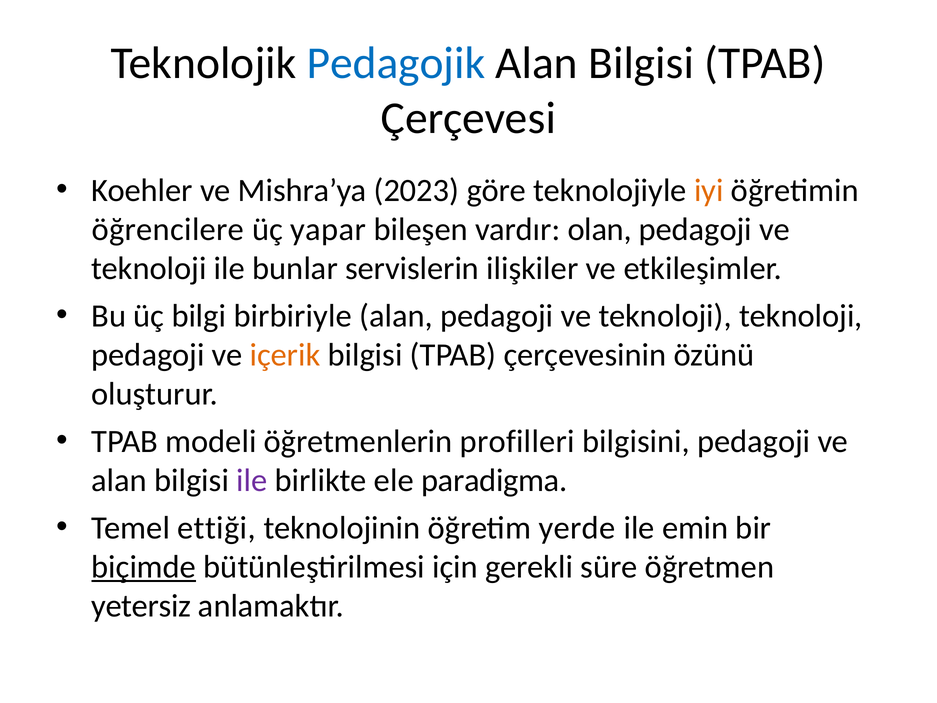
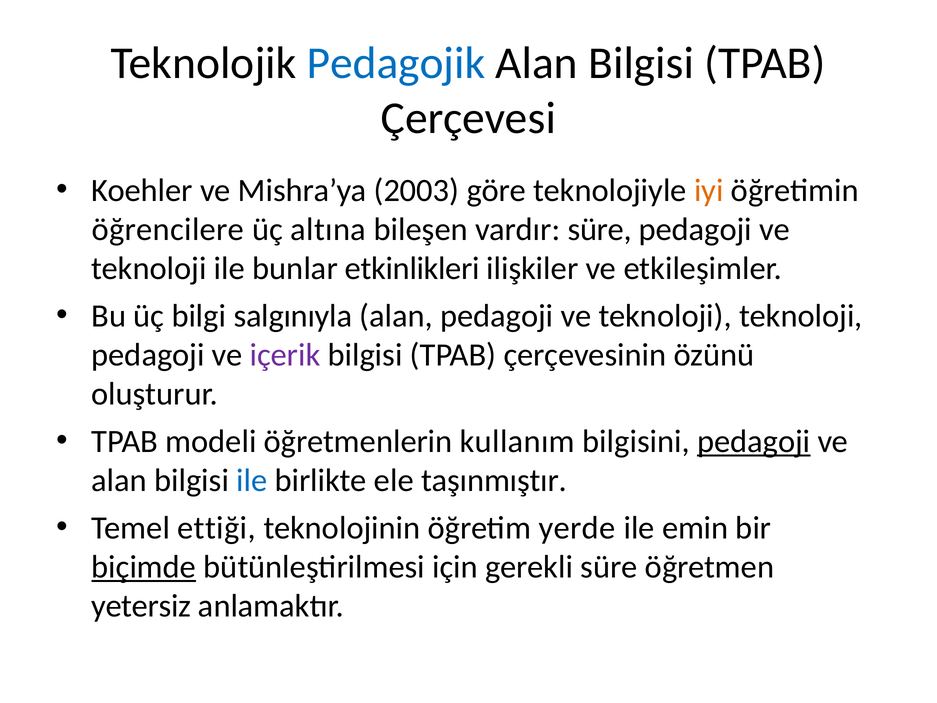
2023: 2023 -> 2003
yapar: yapar -> altına
vardır olan: olan -> süre
servislerin: servislerin -> etkinlikleri
birbiriyle: birbiriyle -> salgınıyla
içerik colour: orange -> purple
profilleri: profilleri -> kullanım
pedagoji at (754, 441) underline: none -> present
ile at (252, 480) colour: purple -> blue
paradigma: paradigma -> taşınmıştır
